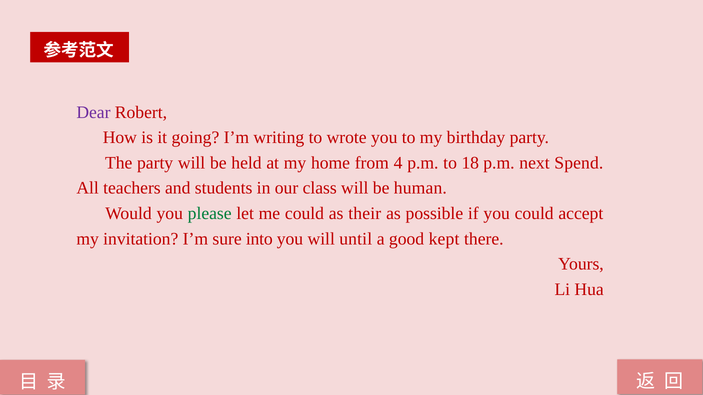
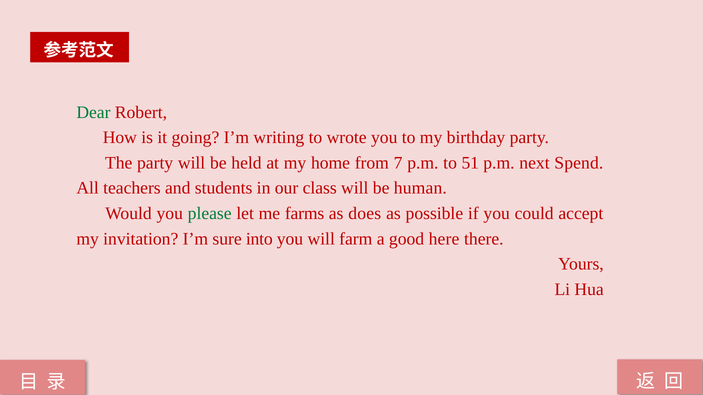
Dear colour: purple -> green
4: 4 -> 7
18: 18 -> 51
me could: could -> farms
their: their -> does
until: until -> farm
kept: kept -> here
